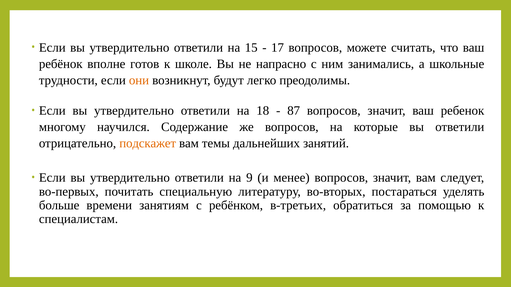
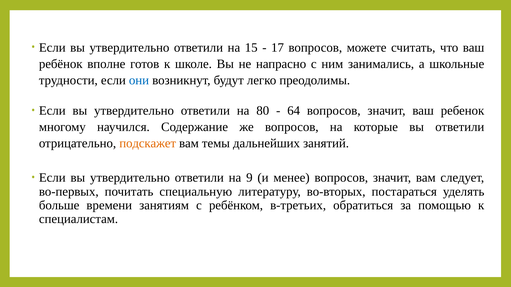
они colour: orange -> blue
18: 18 -> 80
87: 87 -> 64
